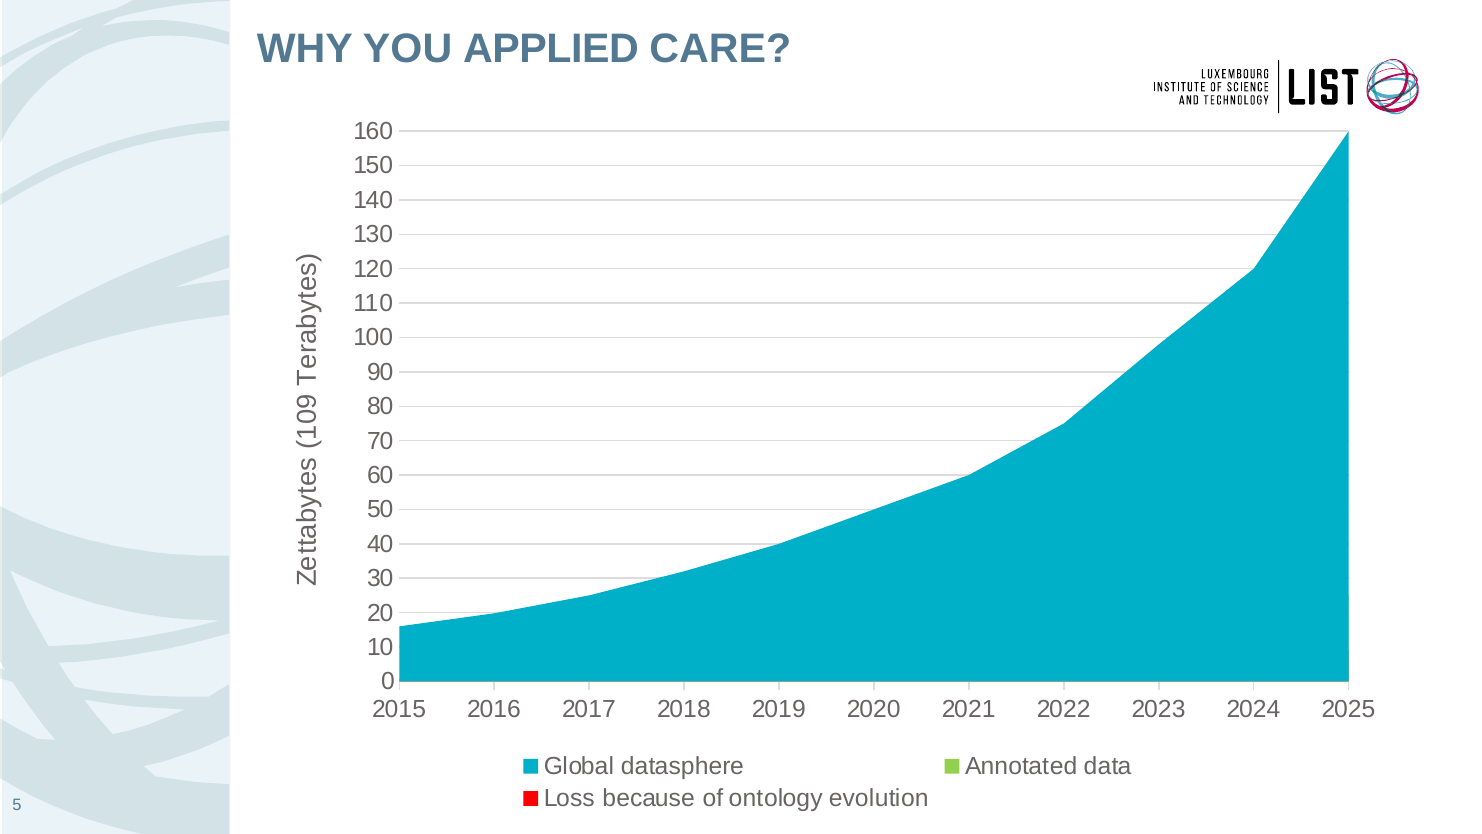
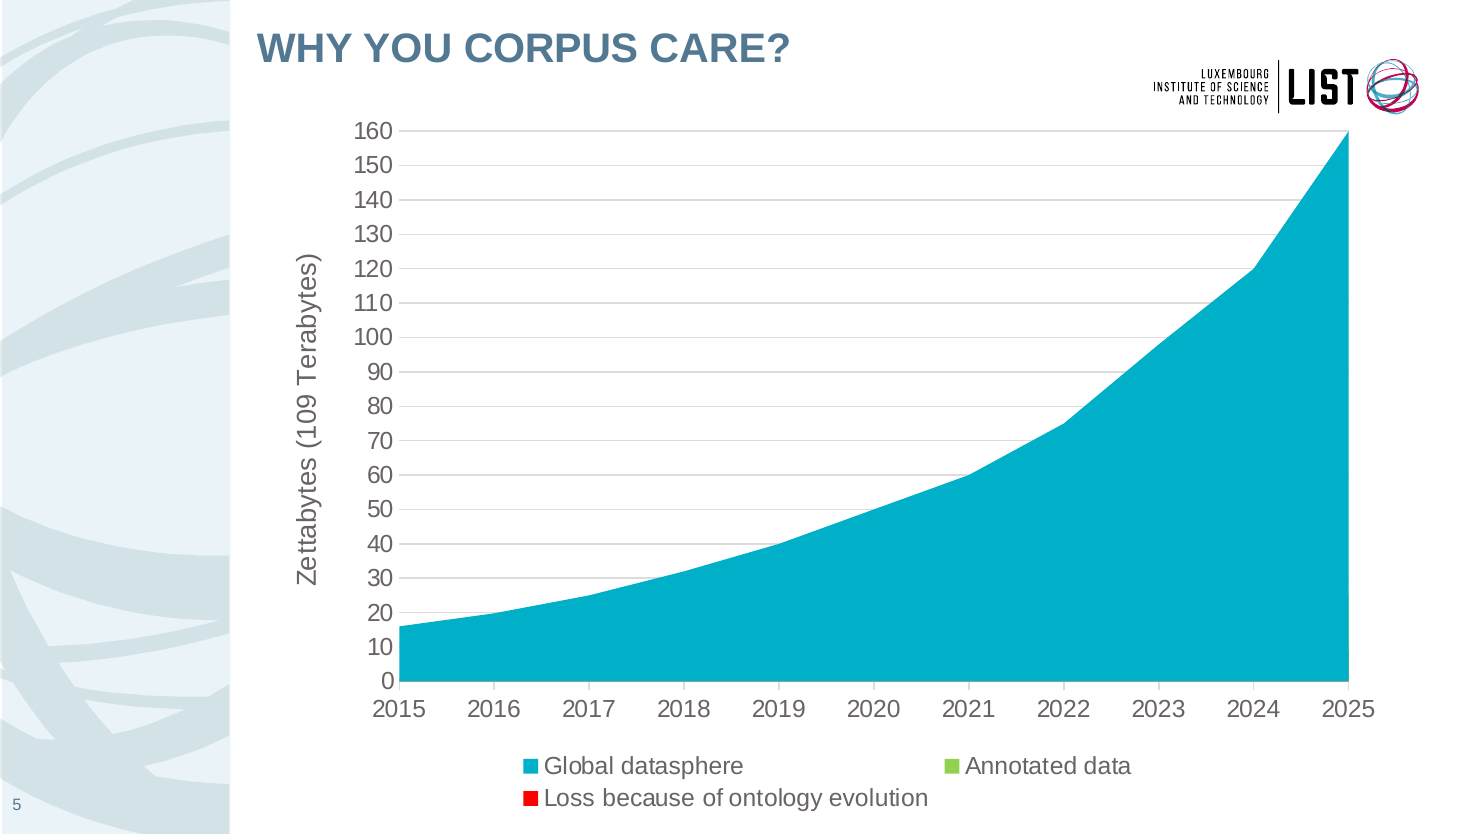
APPLIED: APPLIED -> CORPUS
